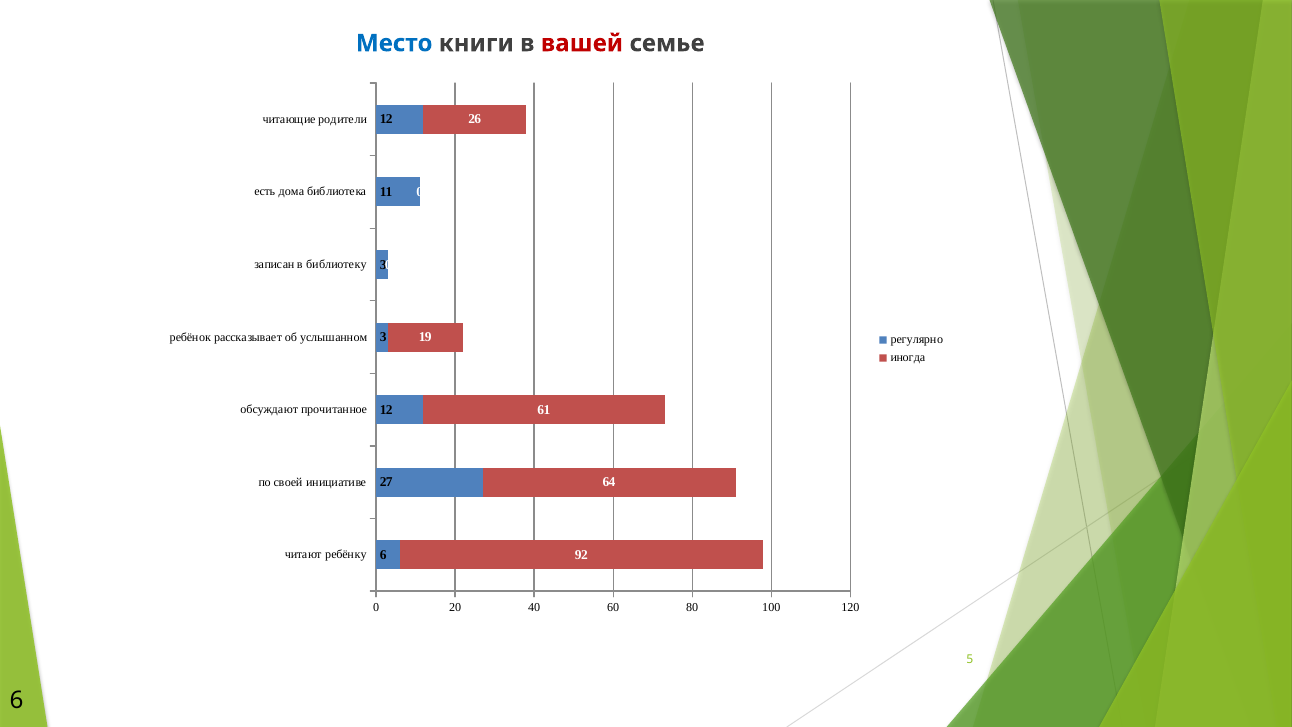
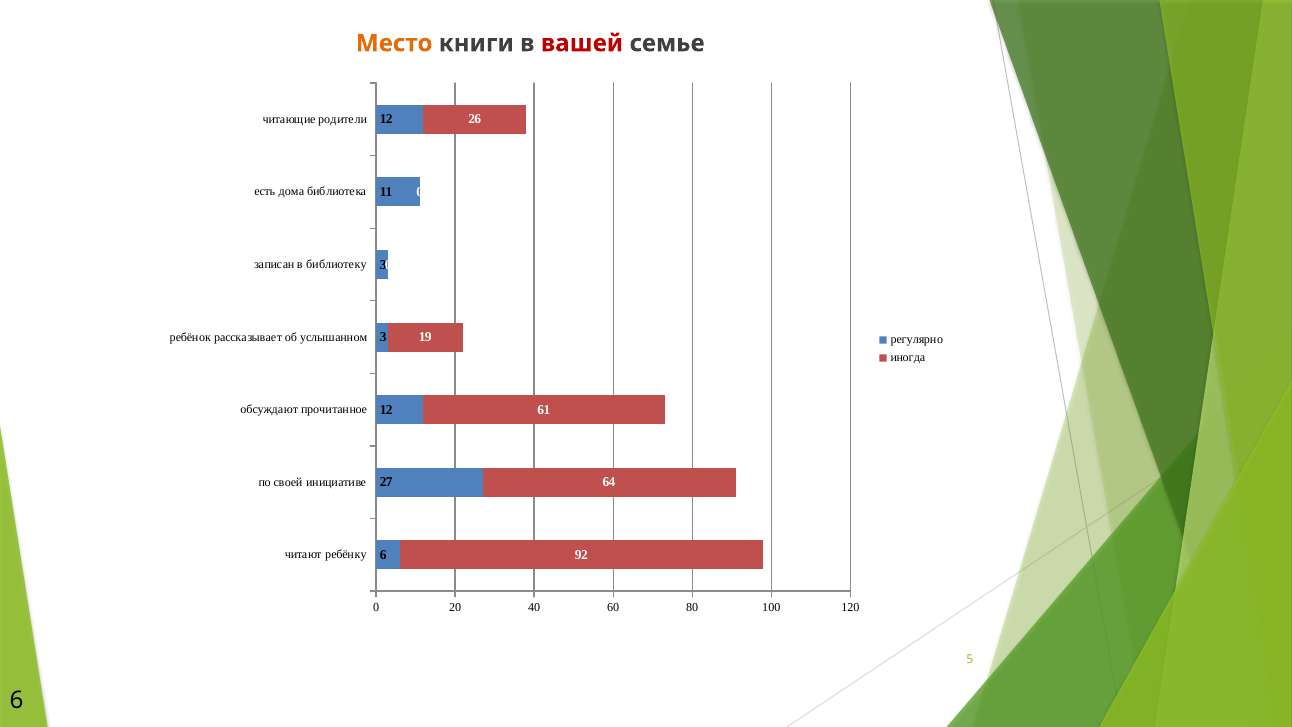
Место colour: blue -> orange
